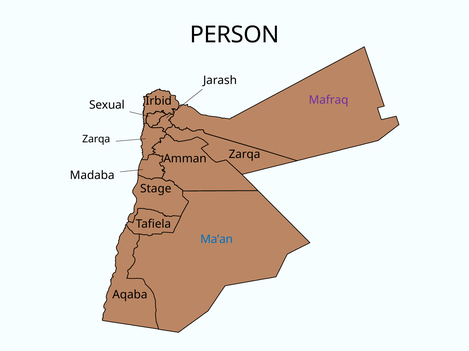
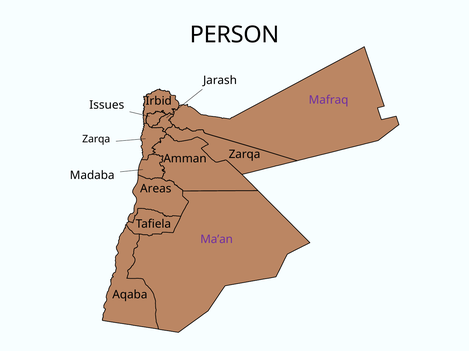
Sexual: Sexual -> Issues
Stage: Stage -> Areas
Ma’an colour: blue -> purple
